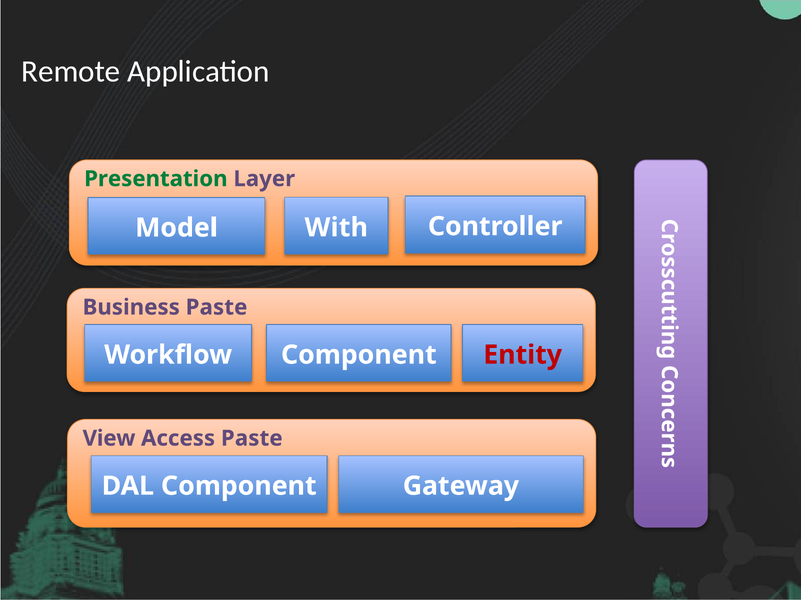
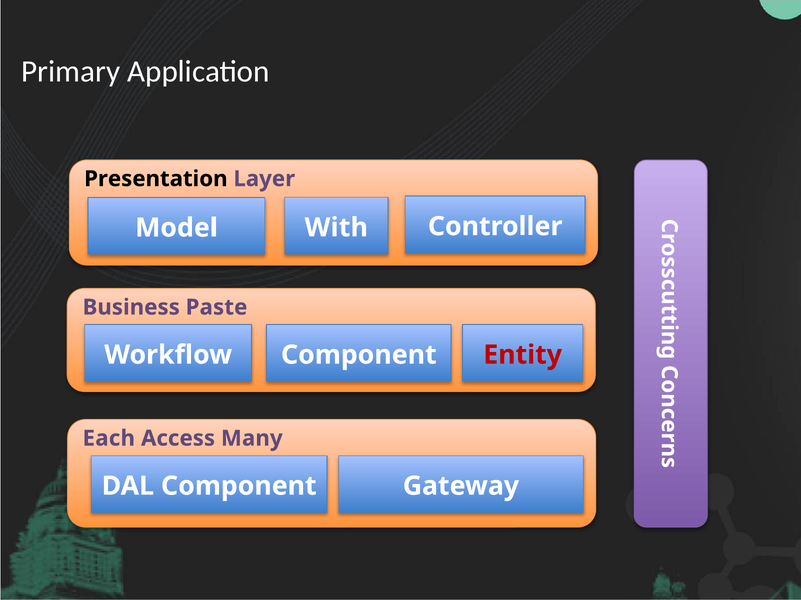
Remote: Remote -> Primary
Presentation colour: green -> black
View: View -> Each
Access Paste: Paste -> Many
